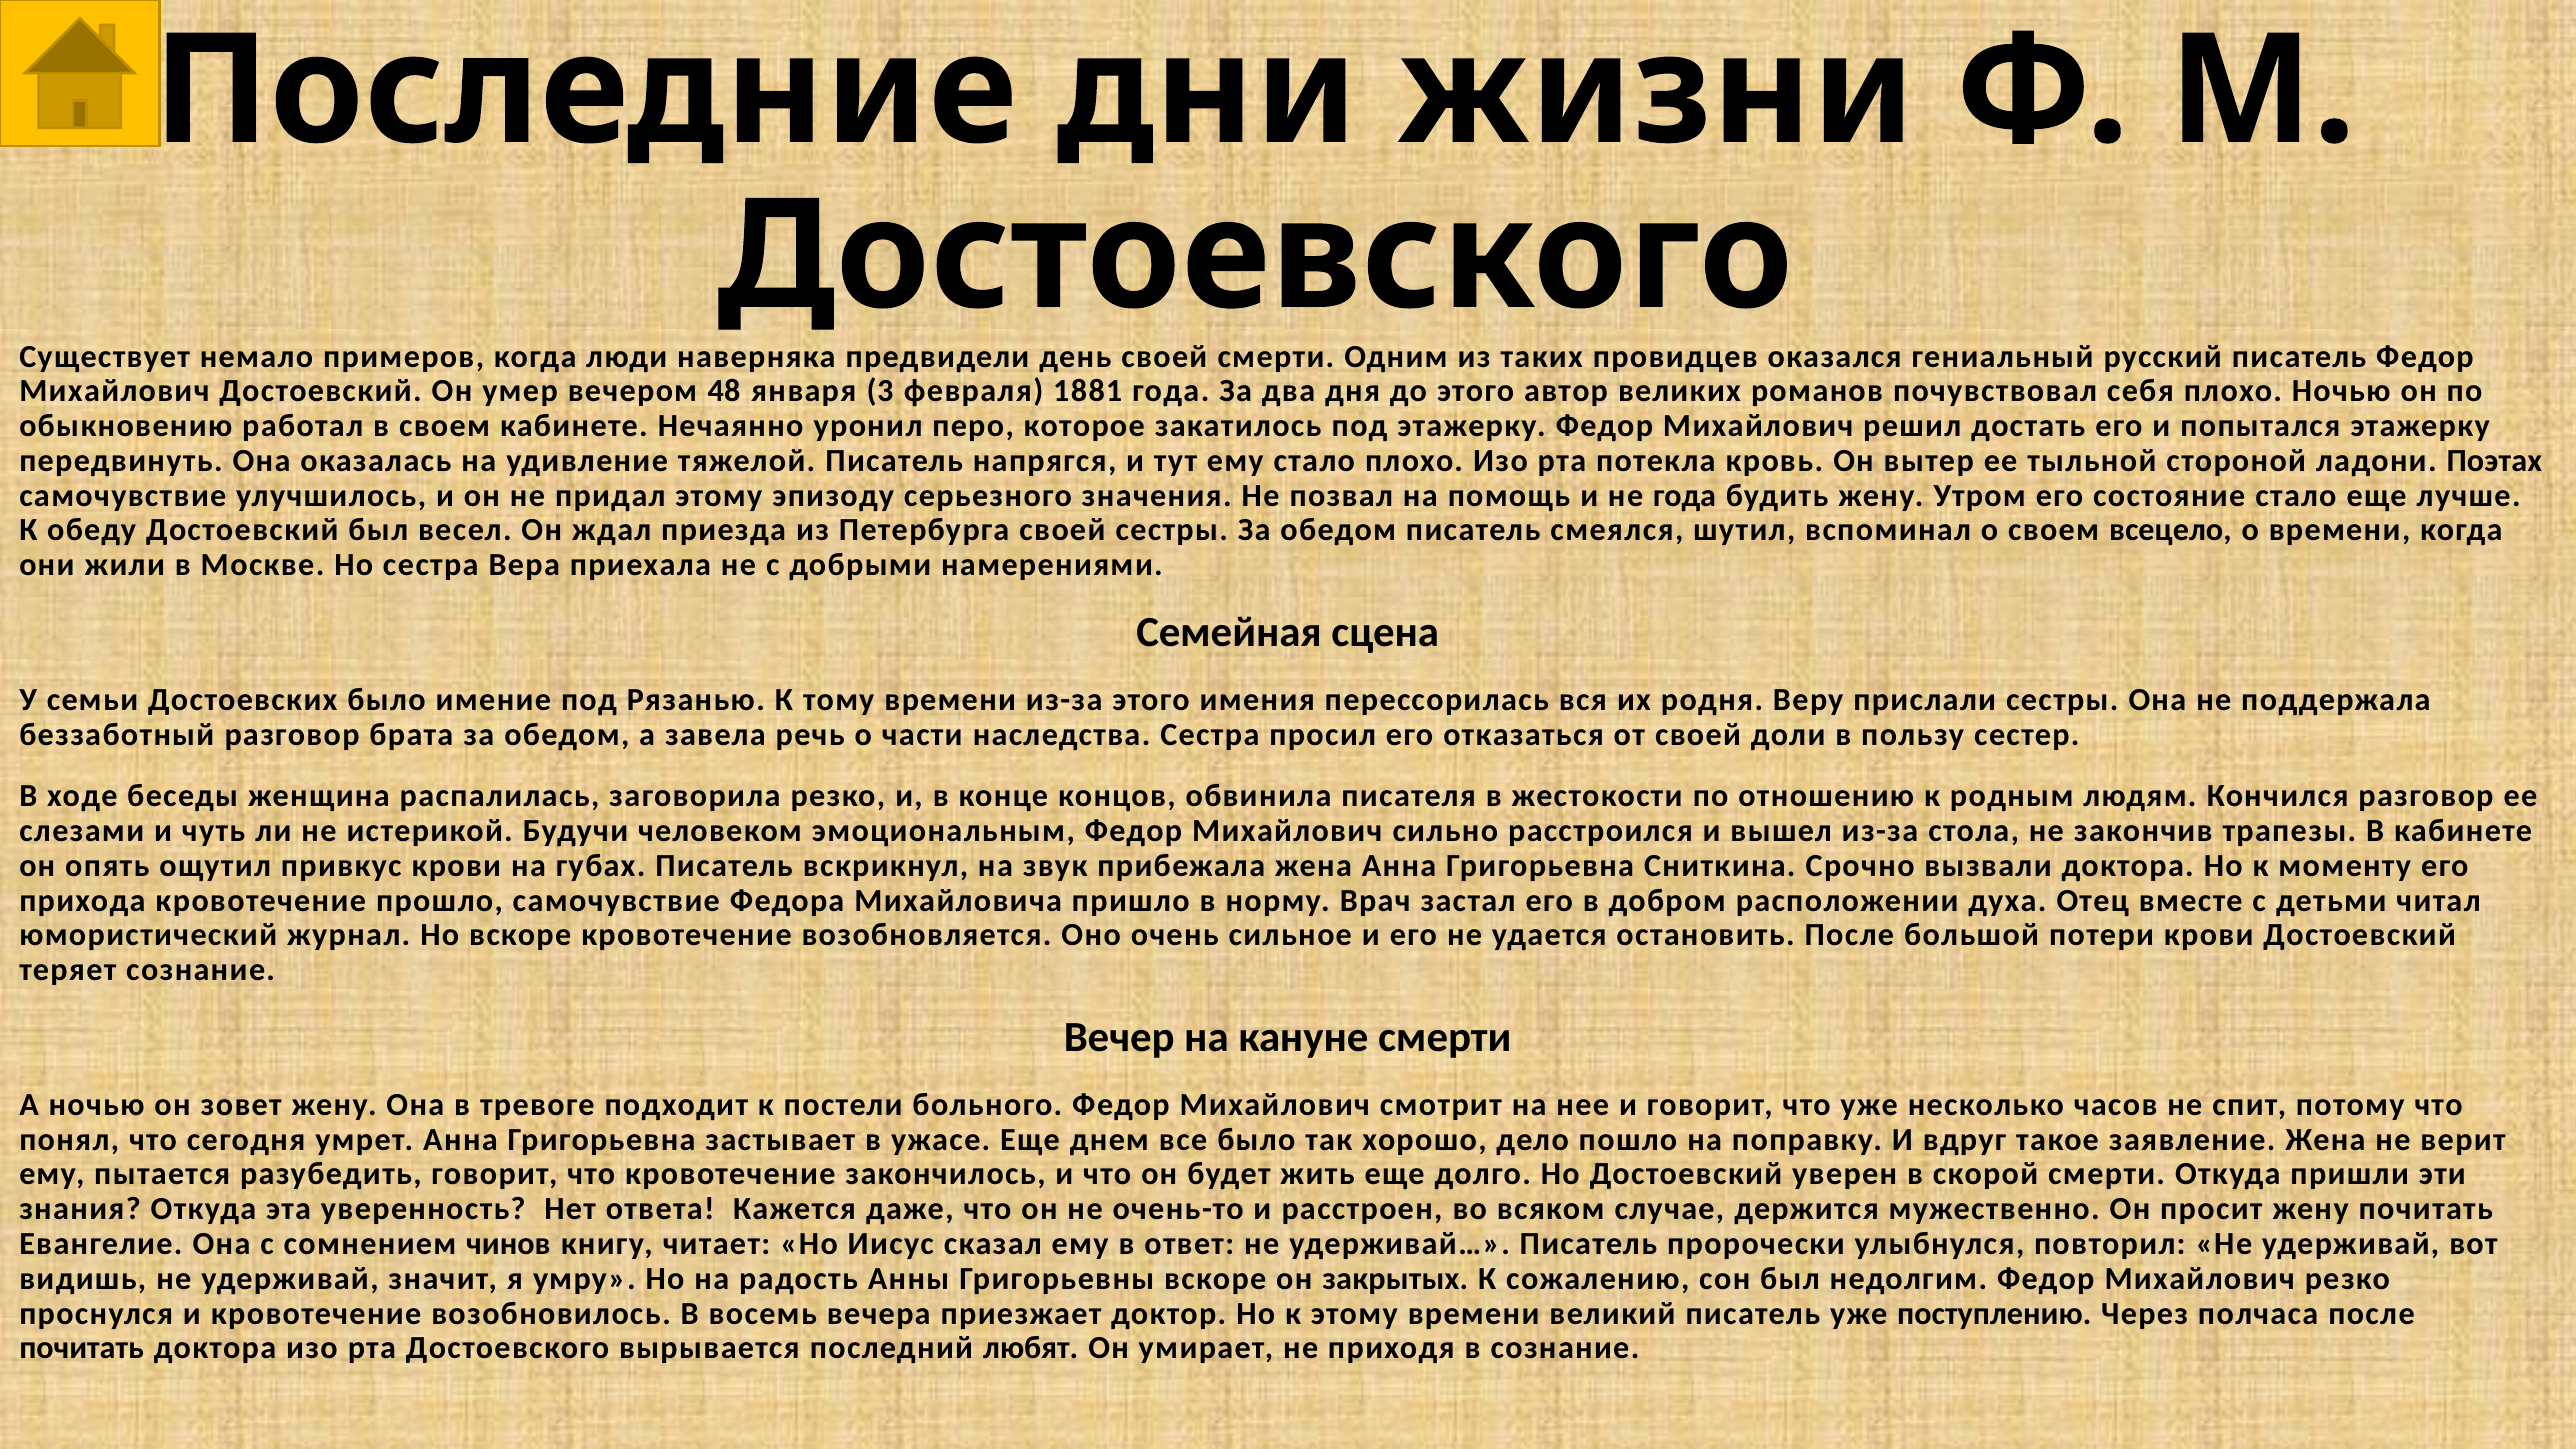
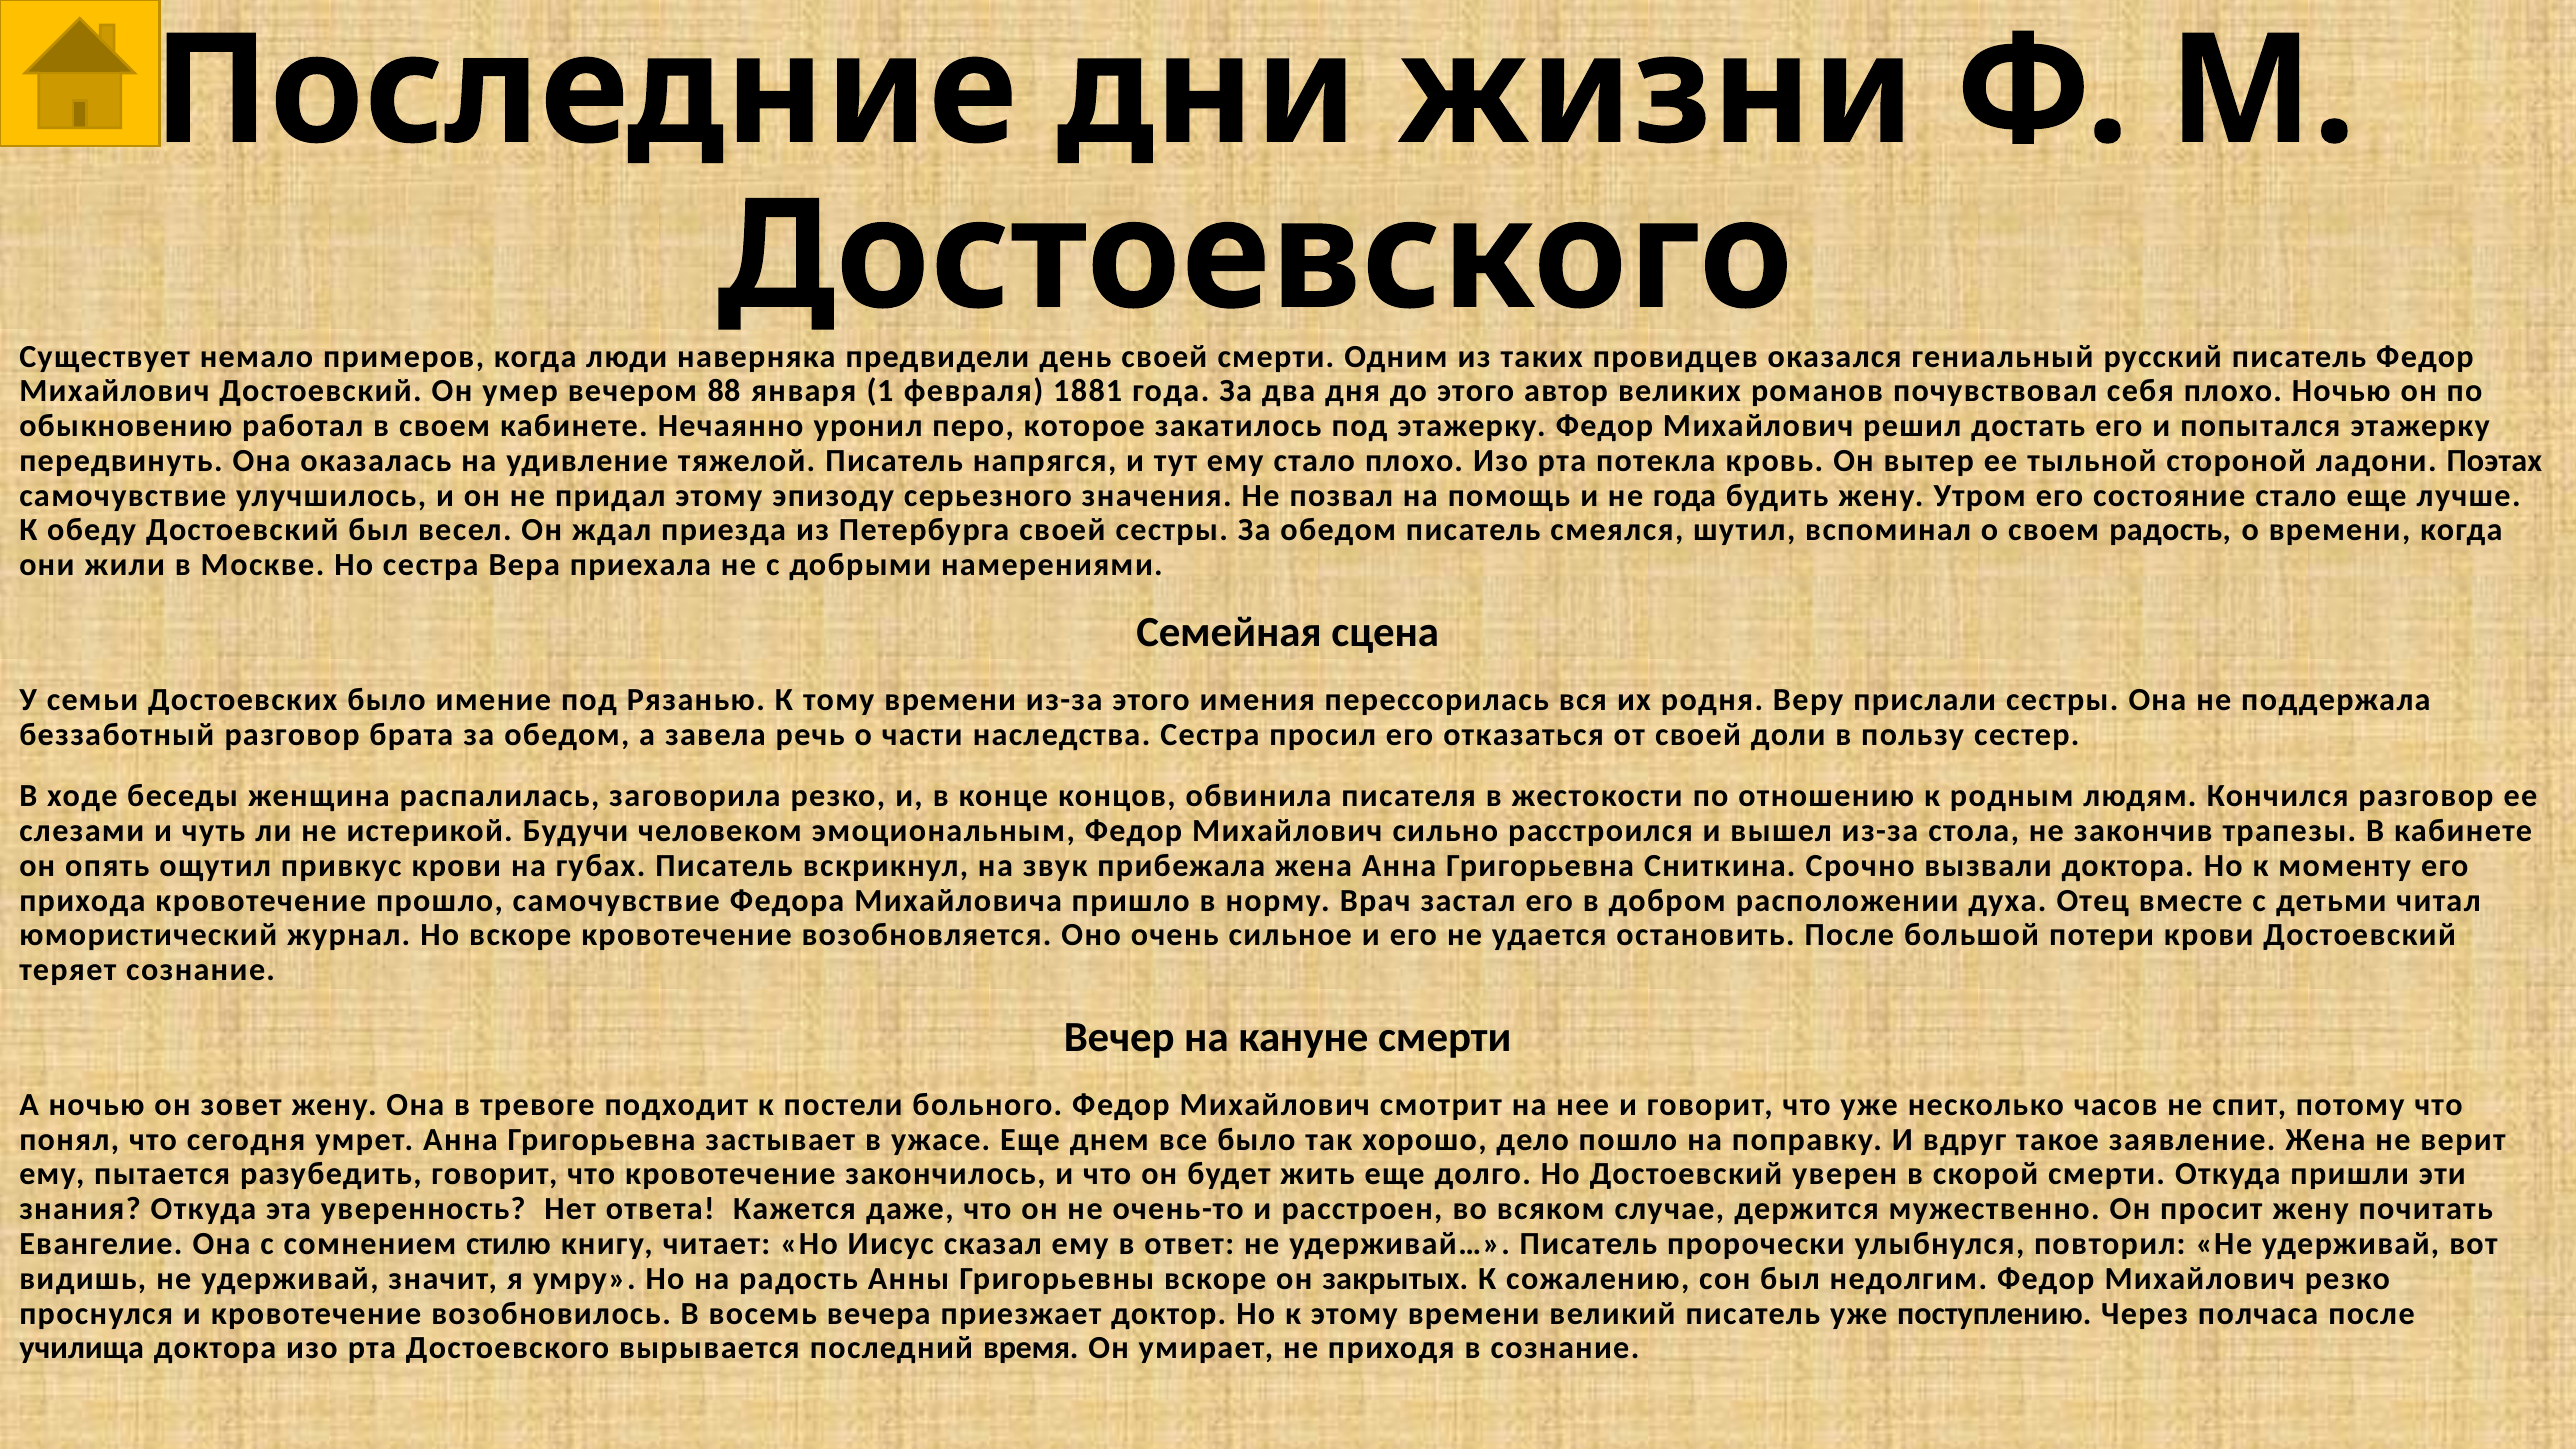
48: 48 -> 88
3: 3 -> 1
своем всецело: всецело -> радость
чинов: чинов -> стилю
почитать at (82, 1348): почитать -> училища
любят: любят -> время
